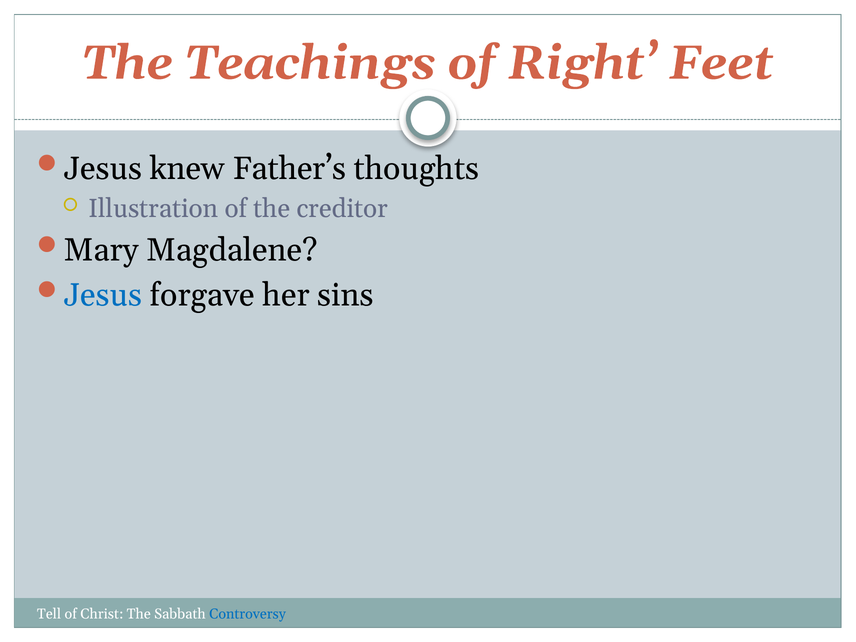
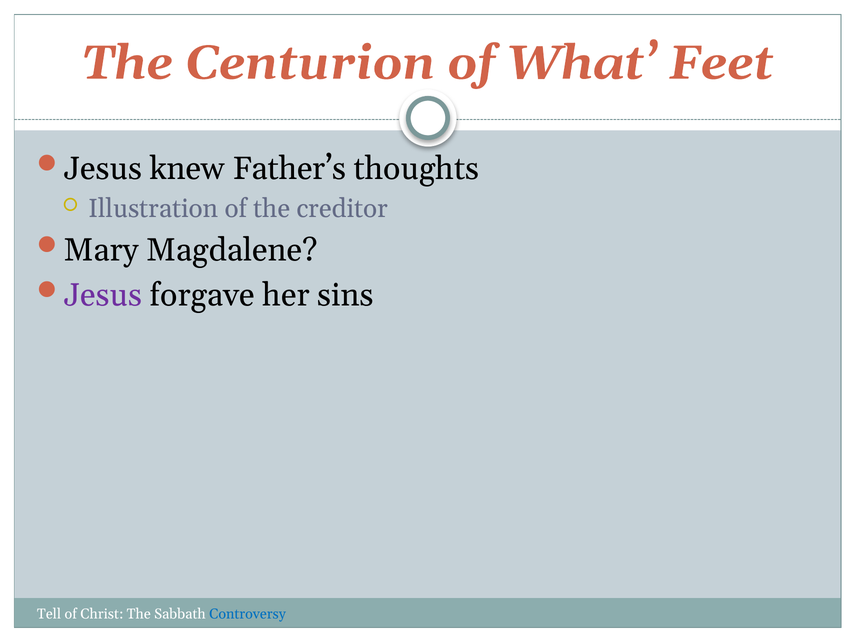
Teachings: Teachings -> Centurion
Right: Right -> What
Jesus at (103, 295) colour: blue -> purple
